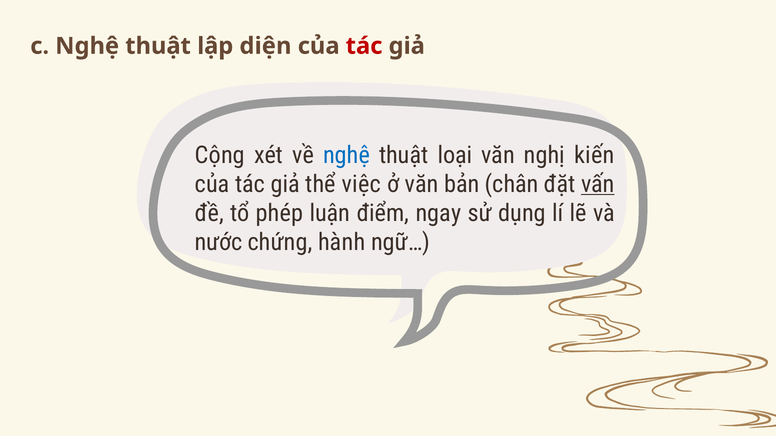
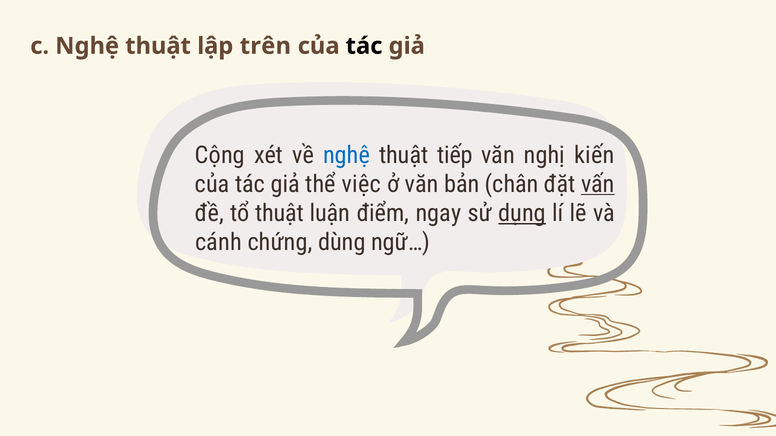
diện: diện -> trên
tác at (364, 46) colour: red -> black
loại: loại -> tiếp
tổ phép: phép -> thuật
dụng underline: none -> present
nước: nước -> cánh
hành: hành -> dùng
